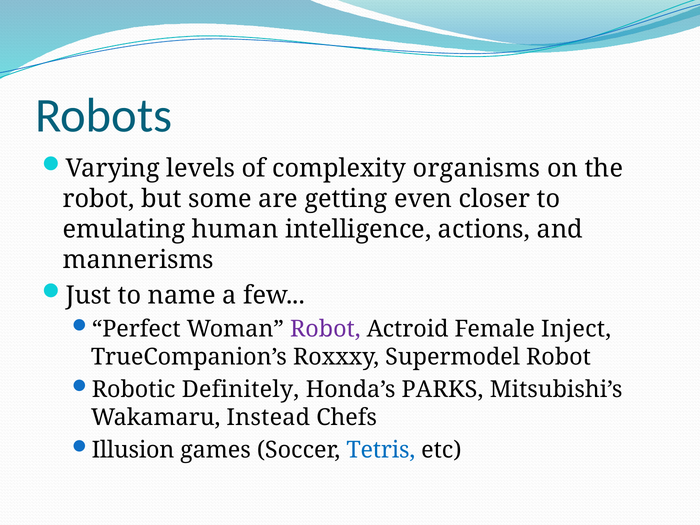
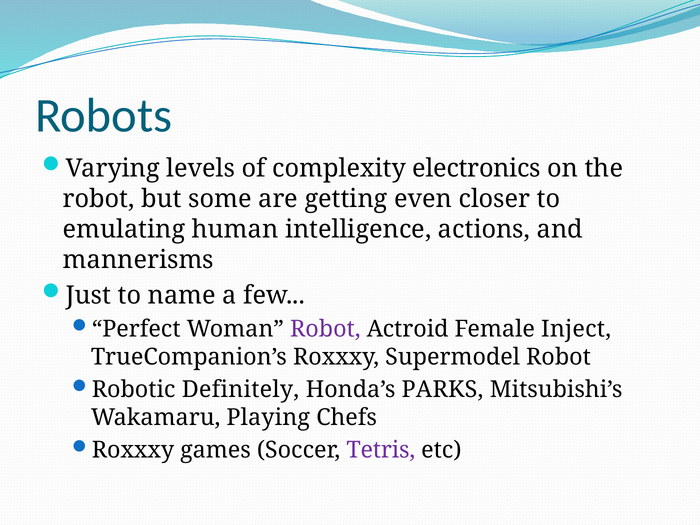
organisms: organisms -> electronics
Instead: Instead -> Playing
Illusion at (133, 450): Illusion -> Roxxxy
Tetris colour: blue -> purple
